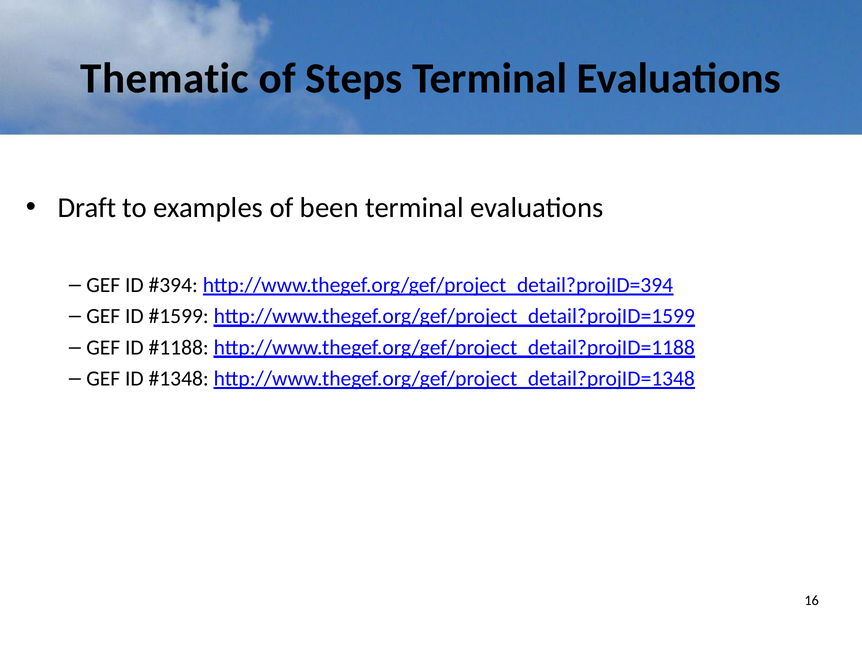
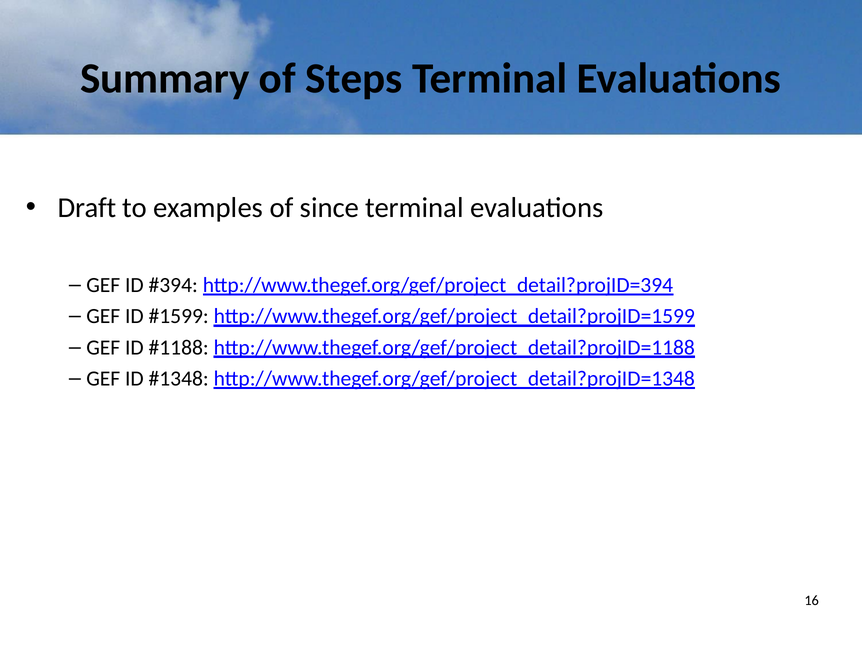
Thematic: Thematic -> Summary
been: been -> since
